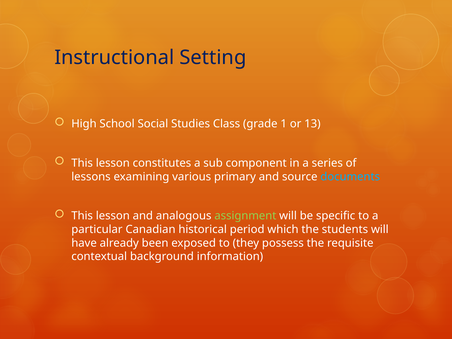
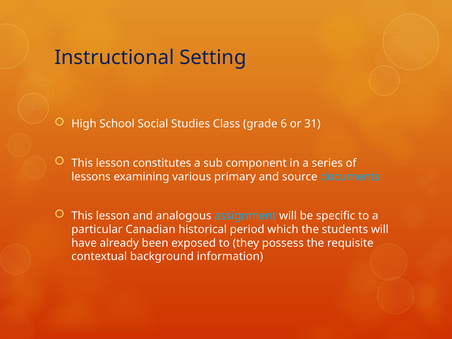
1: 1 -> 6
13: 13 -> 31
assignment colour: light green -> light blue
